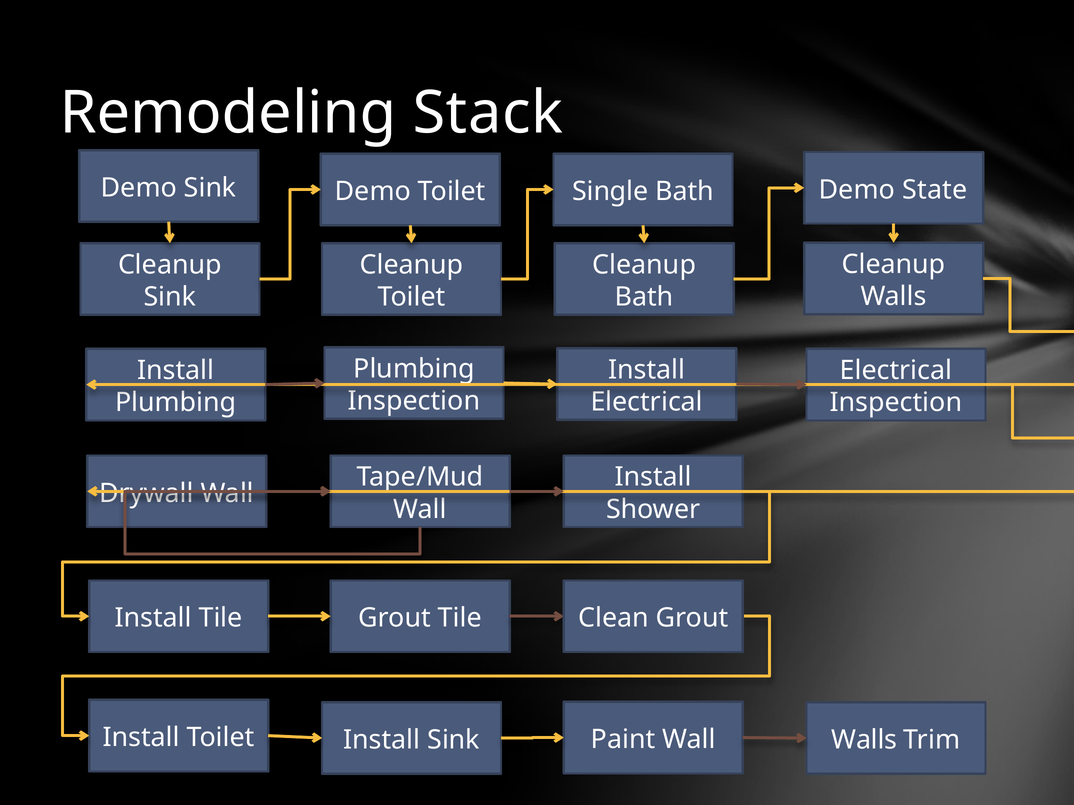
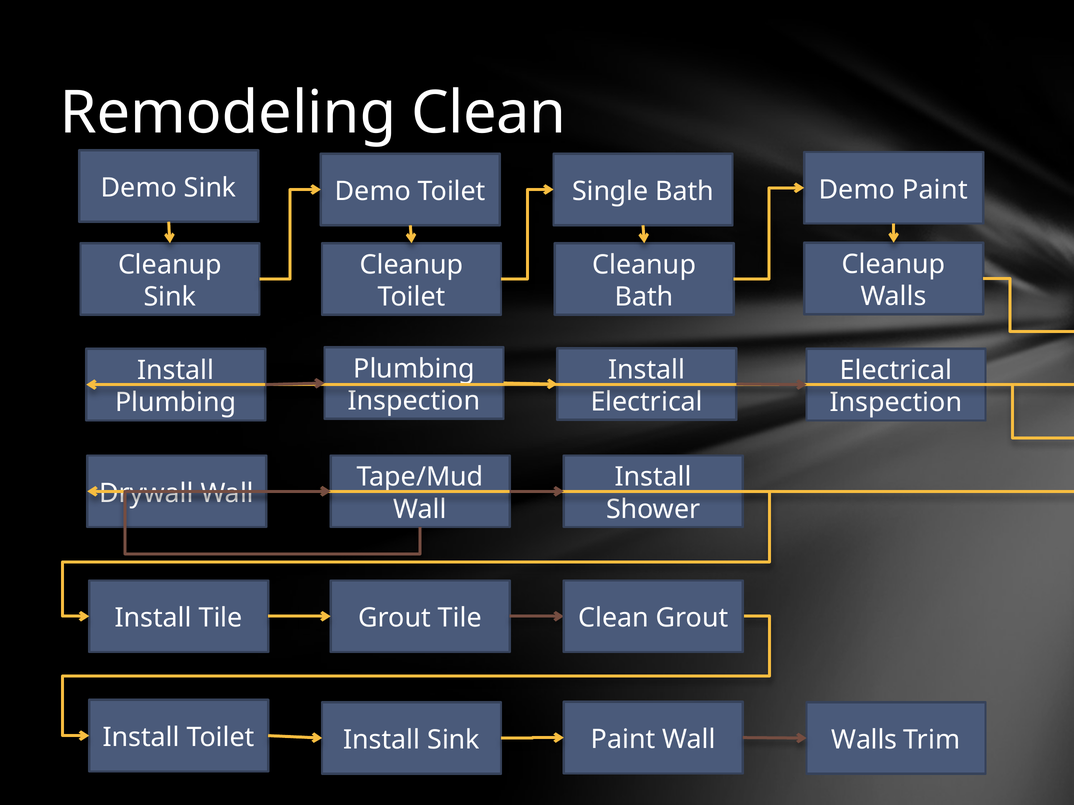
Remodeling Stack: Stack -> Clean
Demo State: State -> Paint
